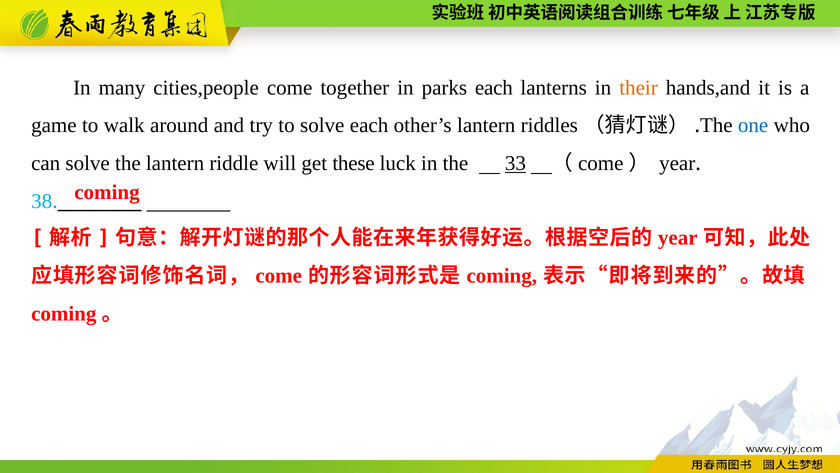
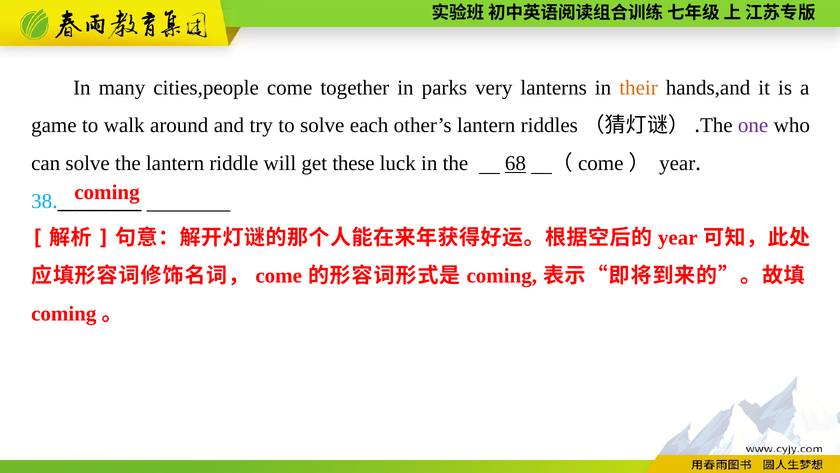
parks each: each -> very
one colour: blue -> purple
33: 33 -> 68
